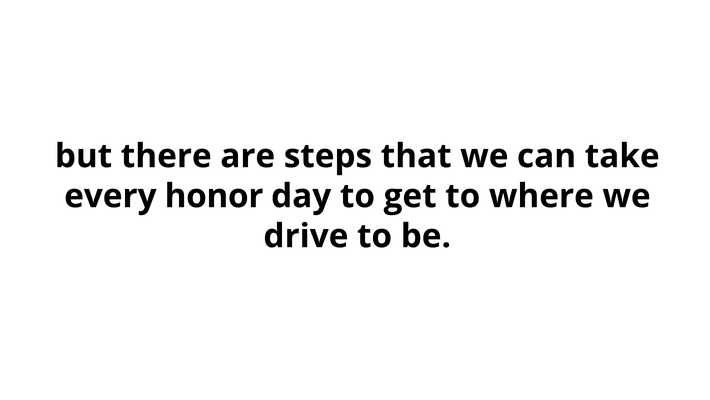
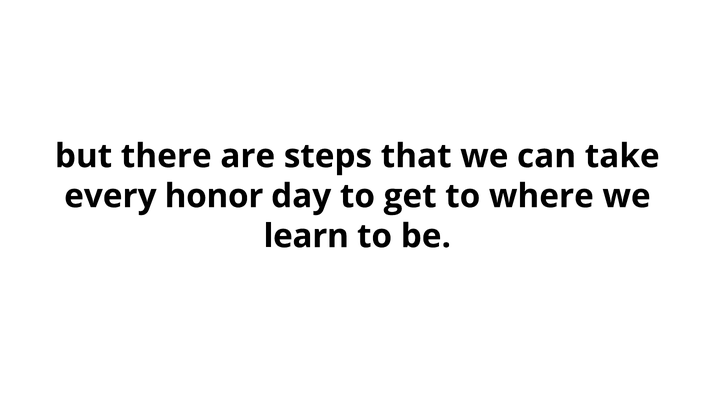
drive: drive -> learn
